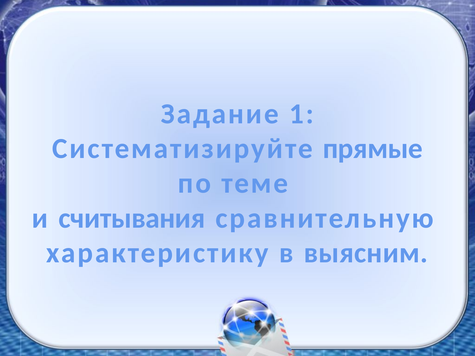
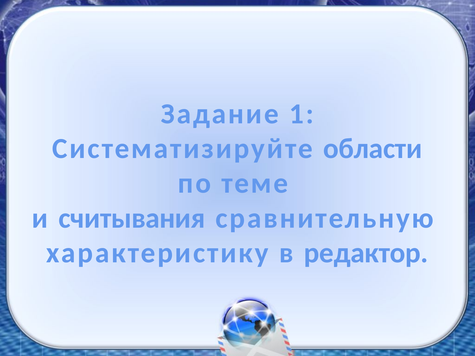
прямые: прямые -> области
выясним: выясним -> редактор
